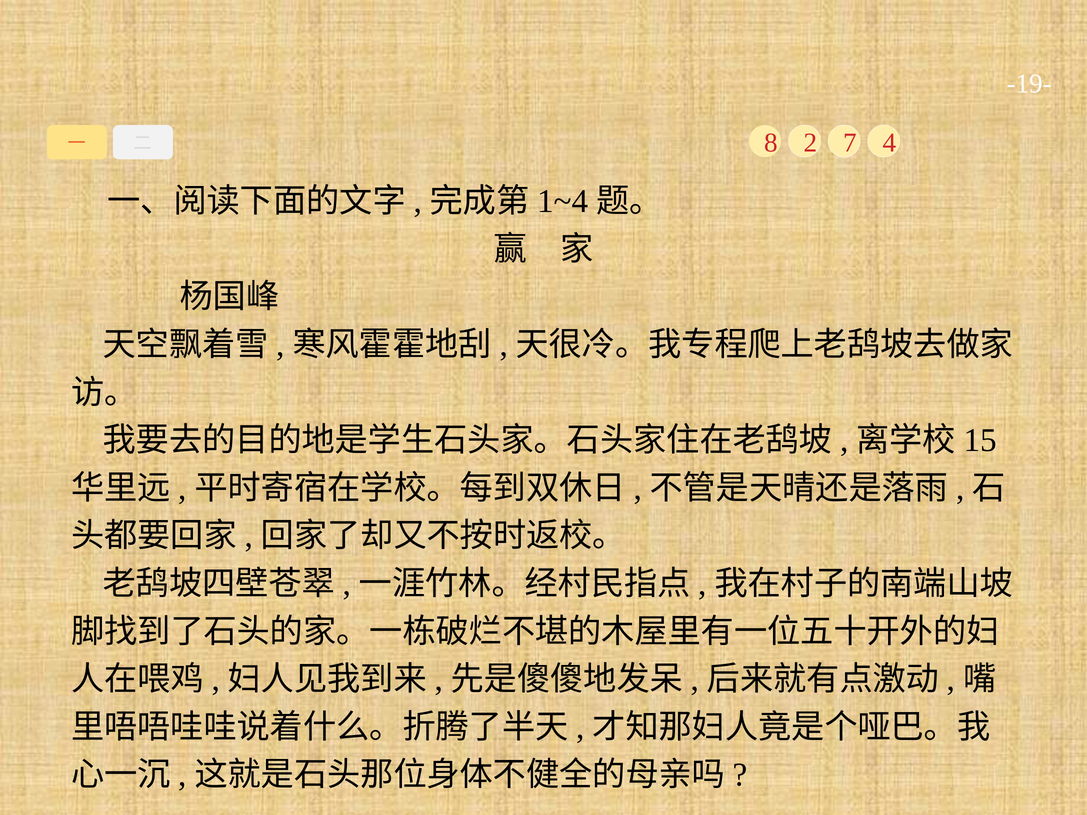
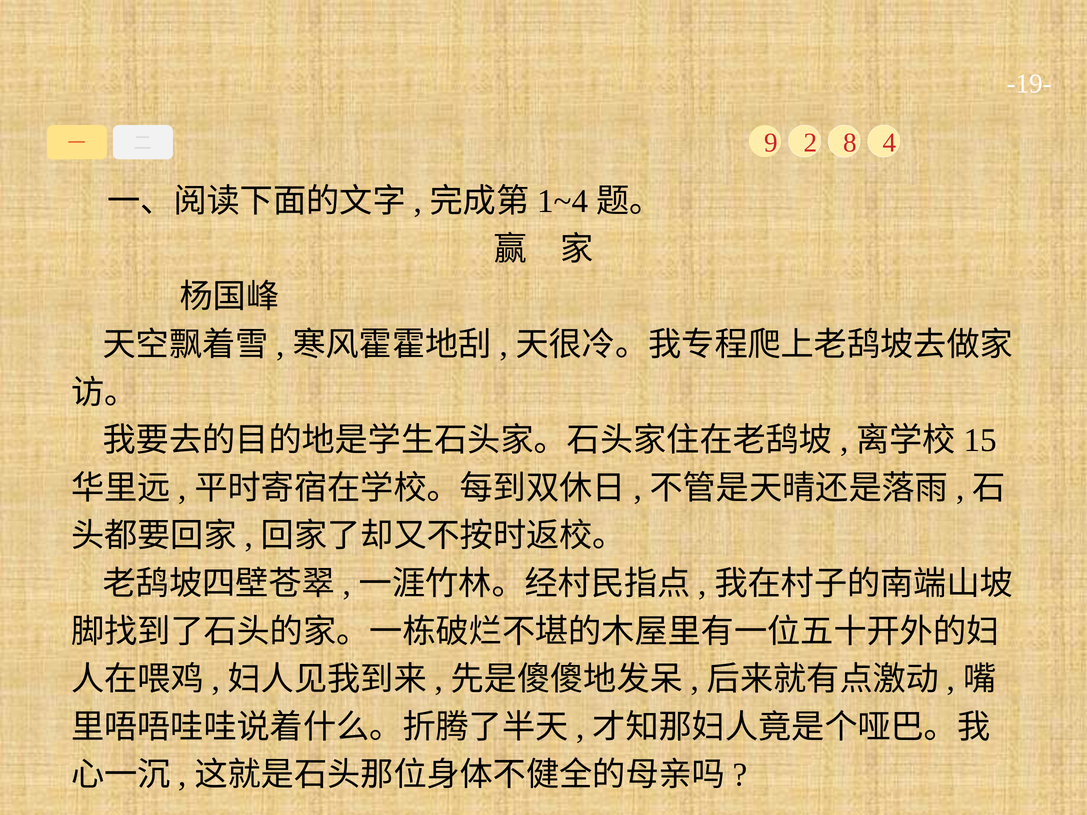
8: 8 -> 9
7: 7 -> 8
